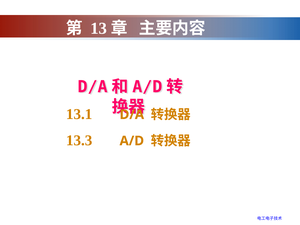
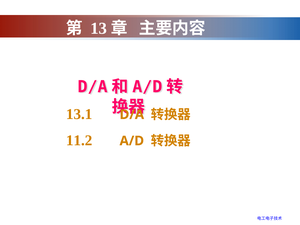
13.3: 13.3 -> 11.2
